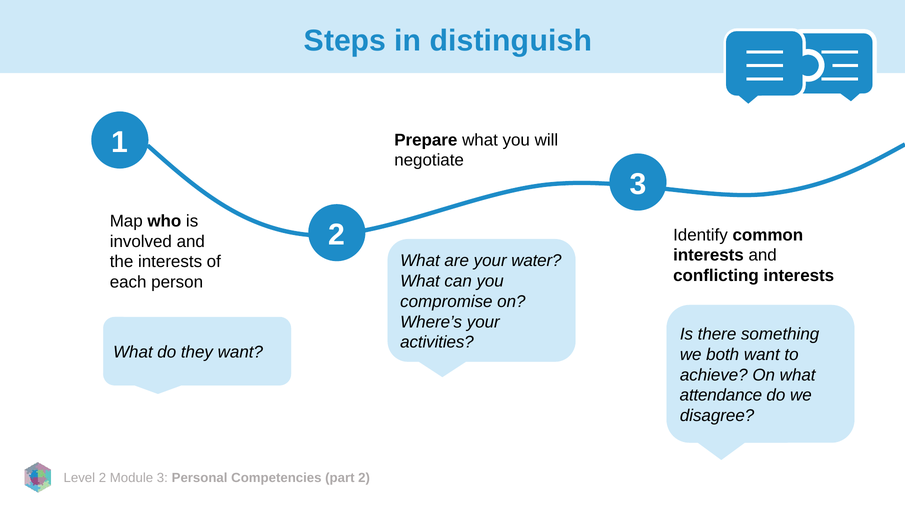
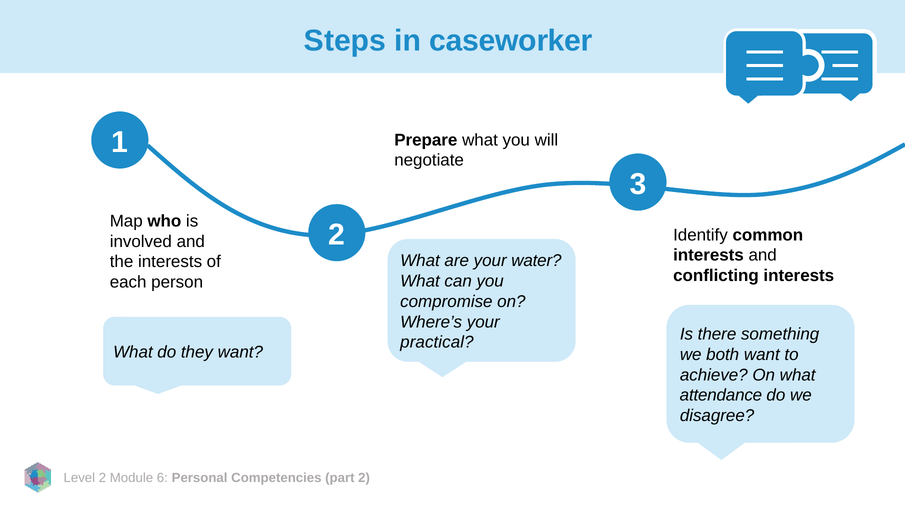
distinguish: distinguish -> caseworker
activities: activities -> practical
3 at (162, 478): 3 -> 6
